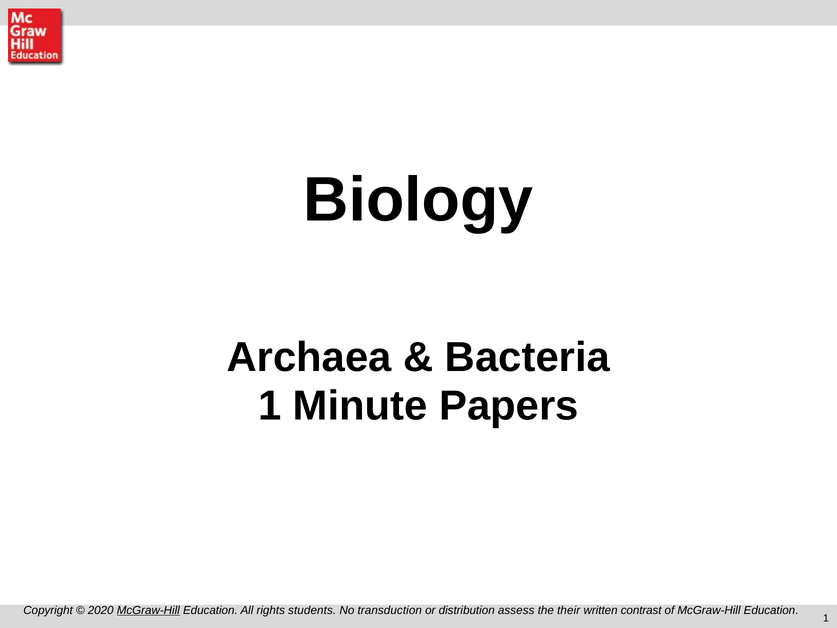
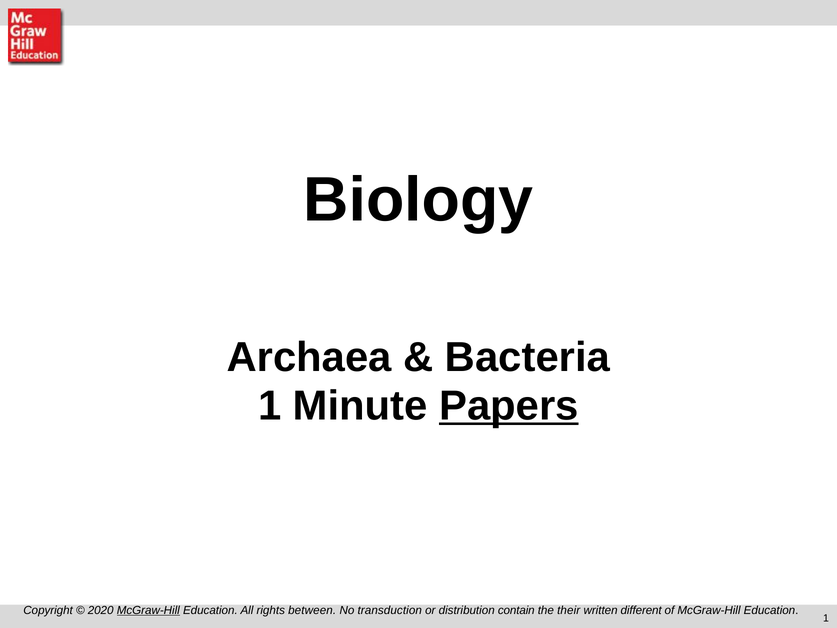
Papers underline: none -> present
students: students -> between
assess: assess -> contain
contrast: contrast -> different
